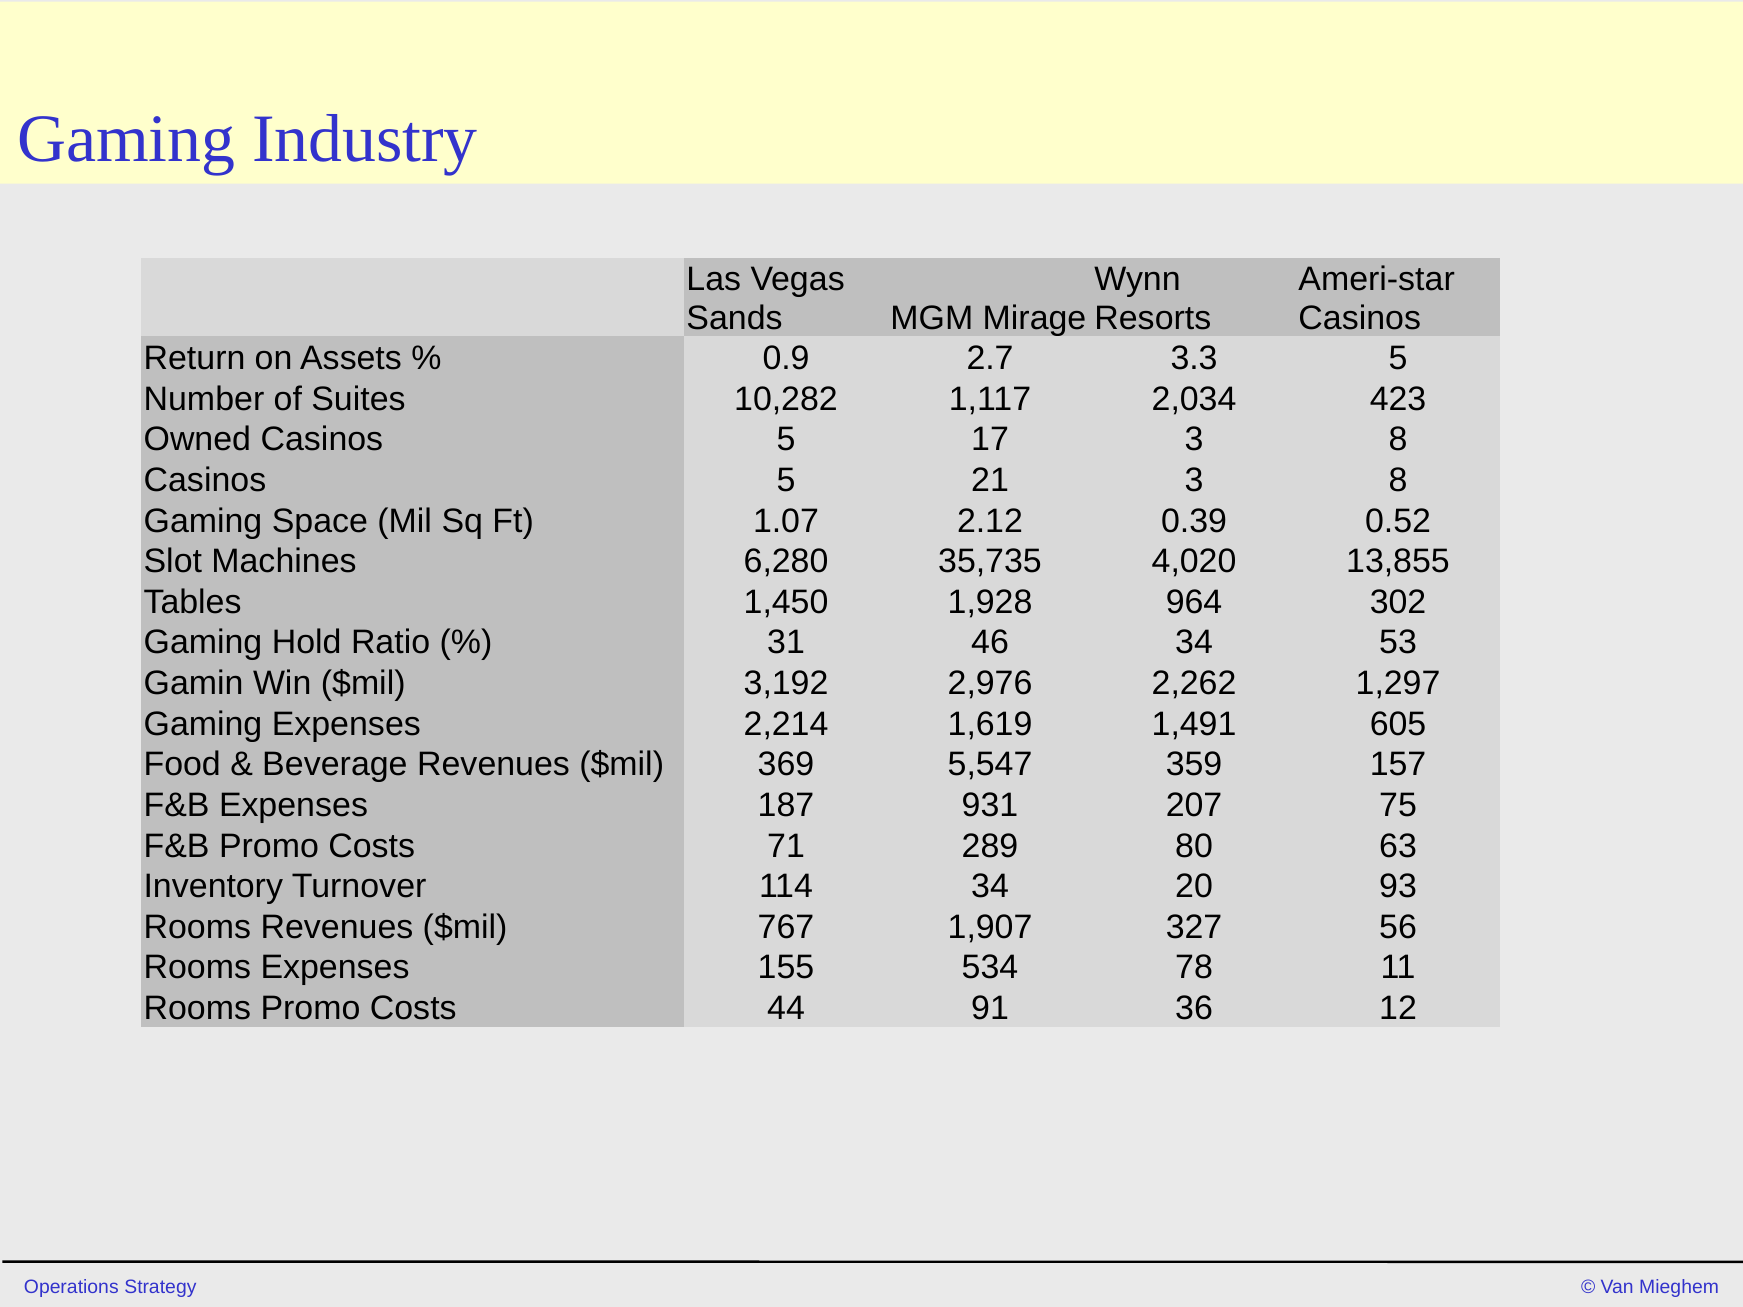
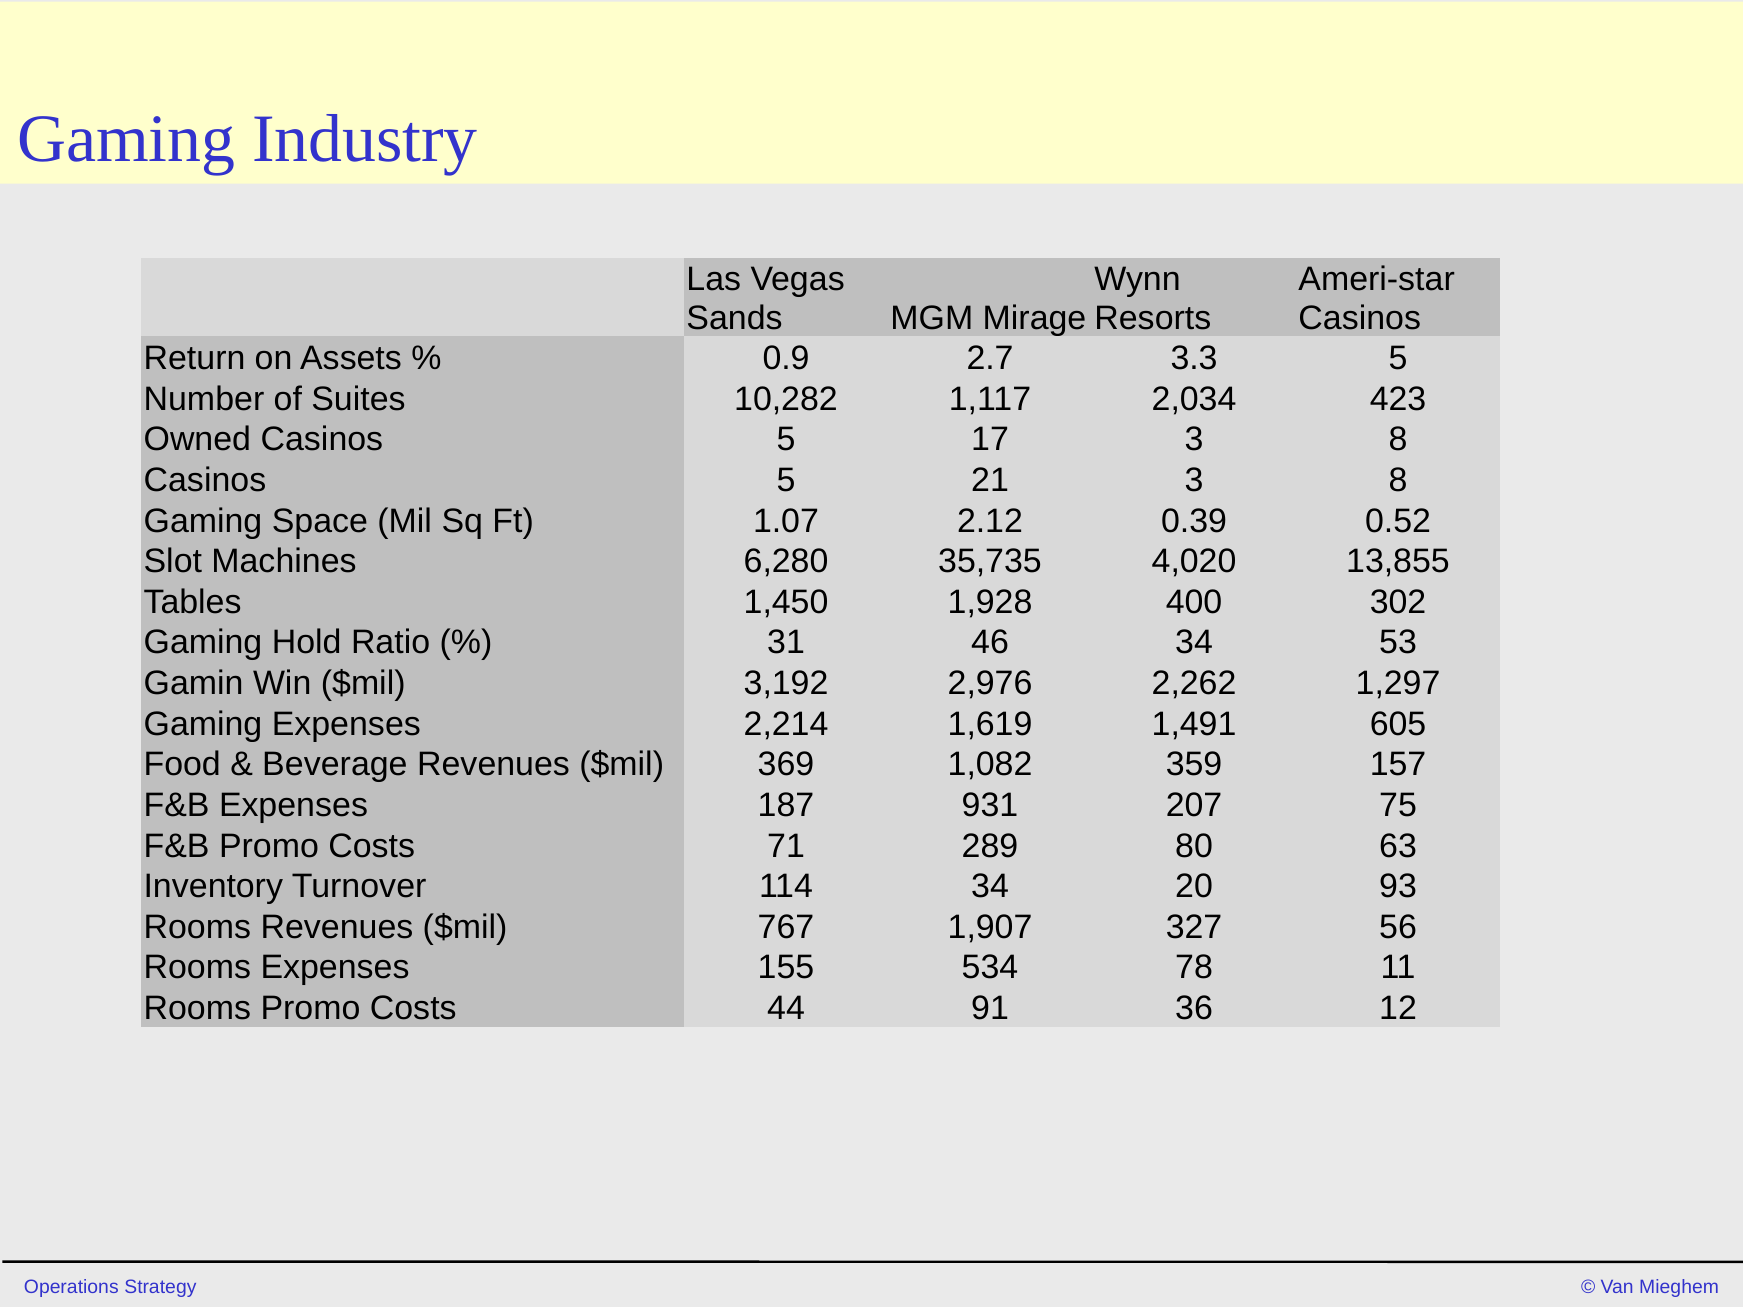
964: 964 -> 400
5,547: 5,547 -> 1,082
